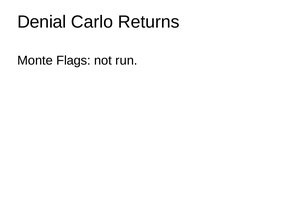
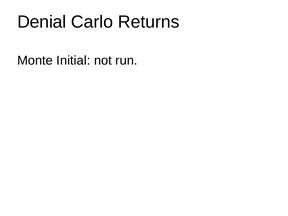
Flags: Flags -> Initial
